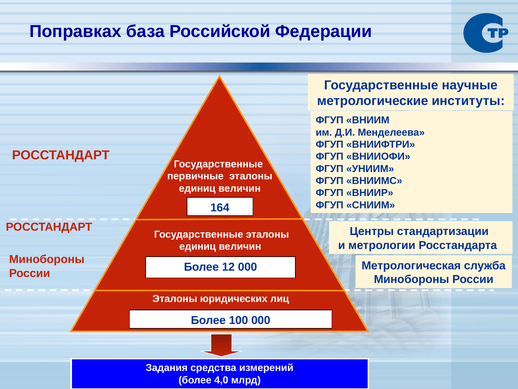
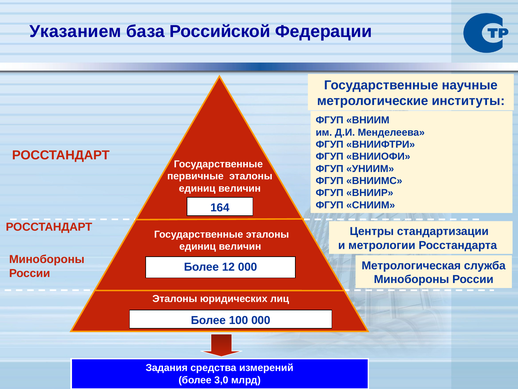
Поправках: Поправках -> Указанием
4,0: 4,0 -> 3,0
